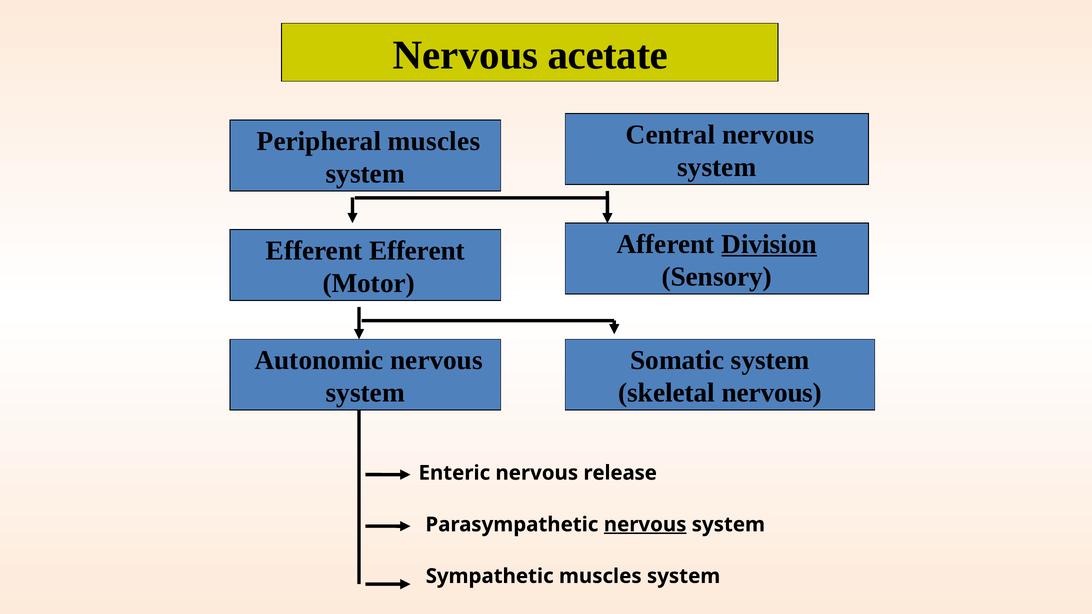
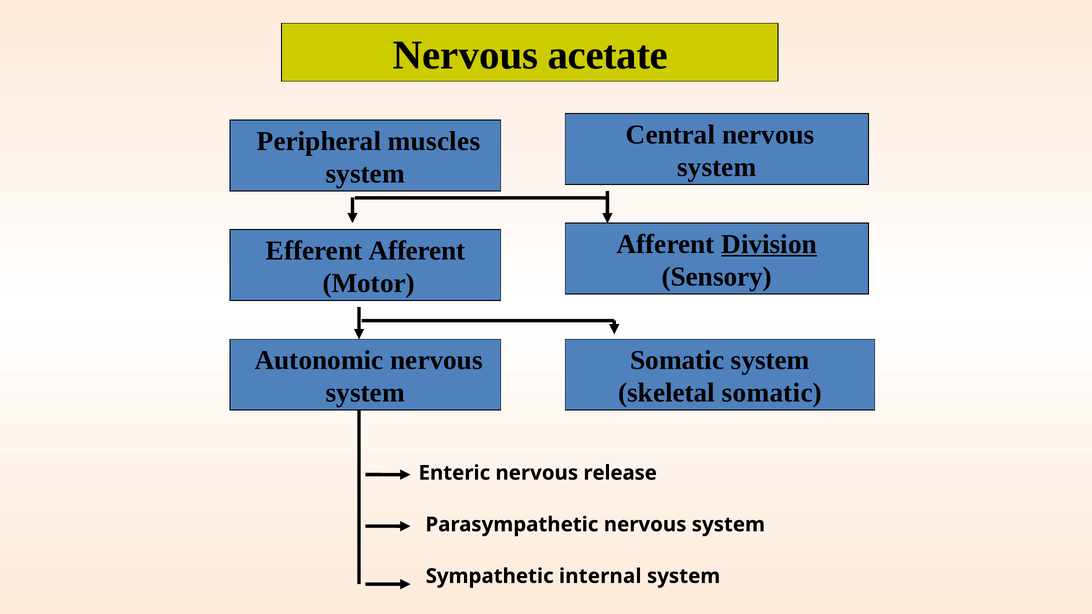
Efferent Efferent: Efferent -> Afferent
skeletal nervous: nervous -> somatic
nervous at (645, 525) underline: present -> none
Sympathetic muscles: muscles -> internal
